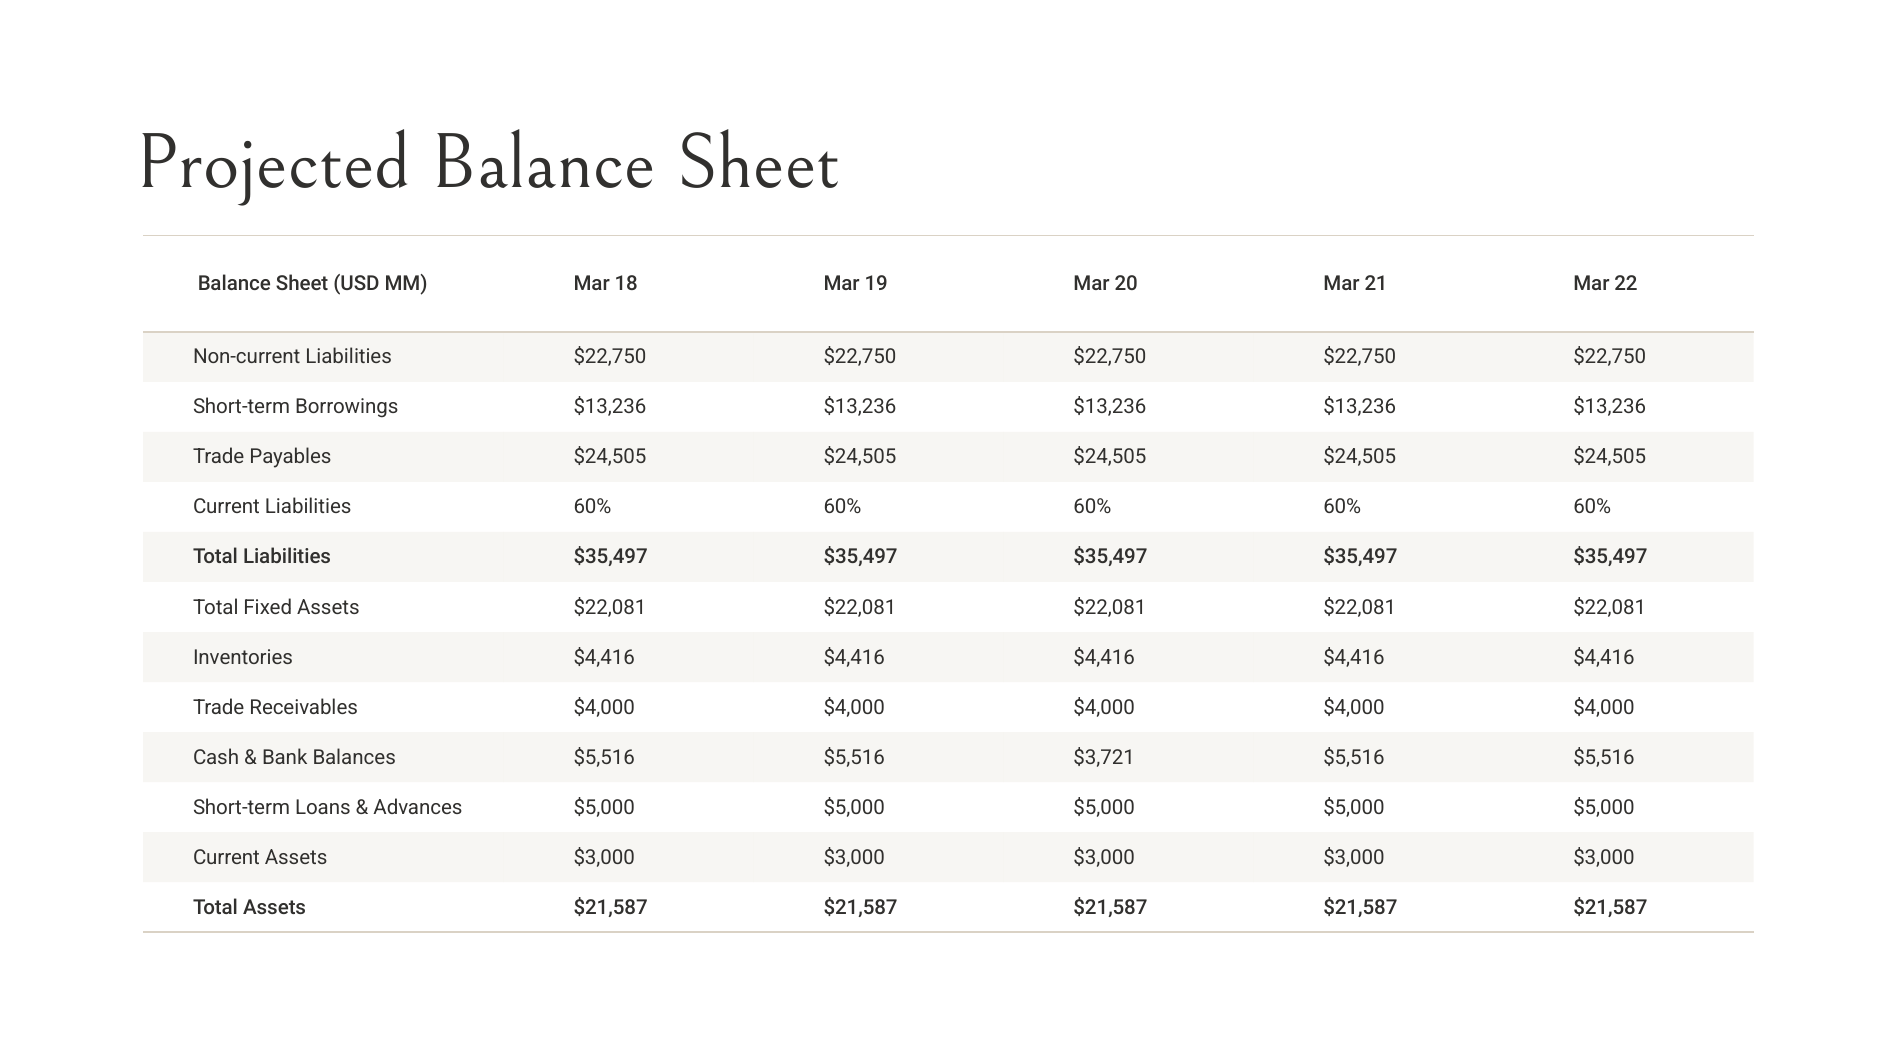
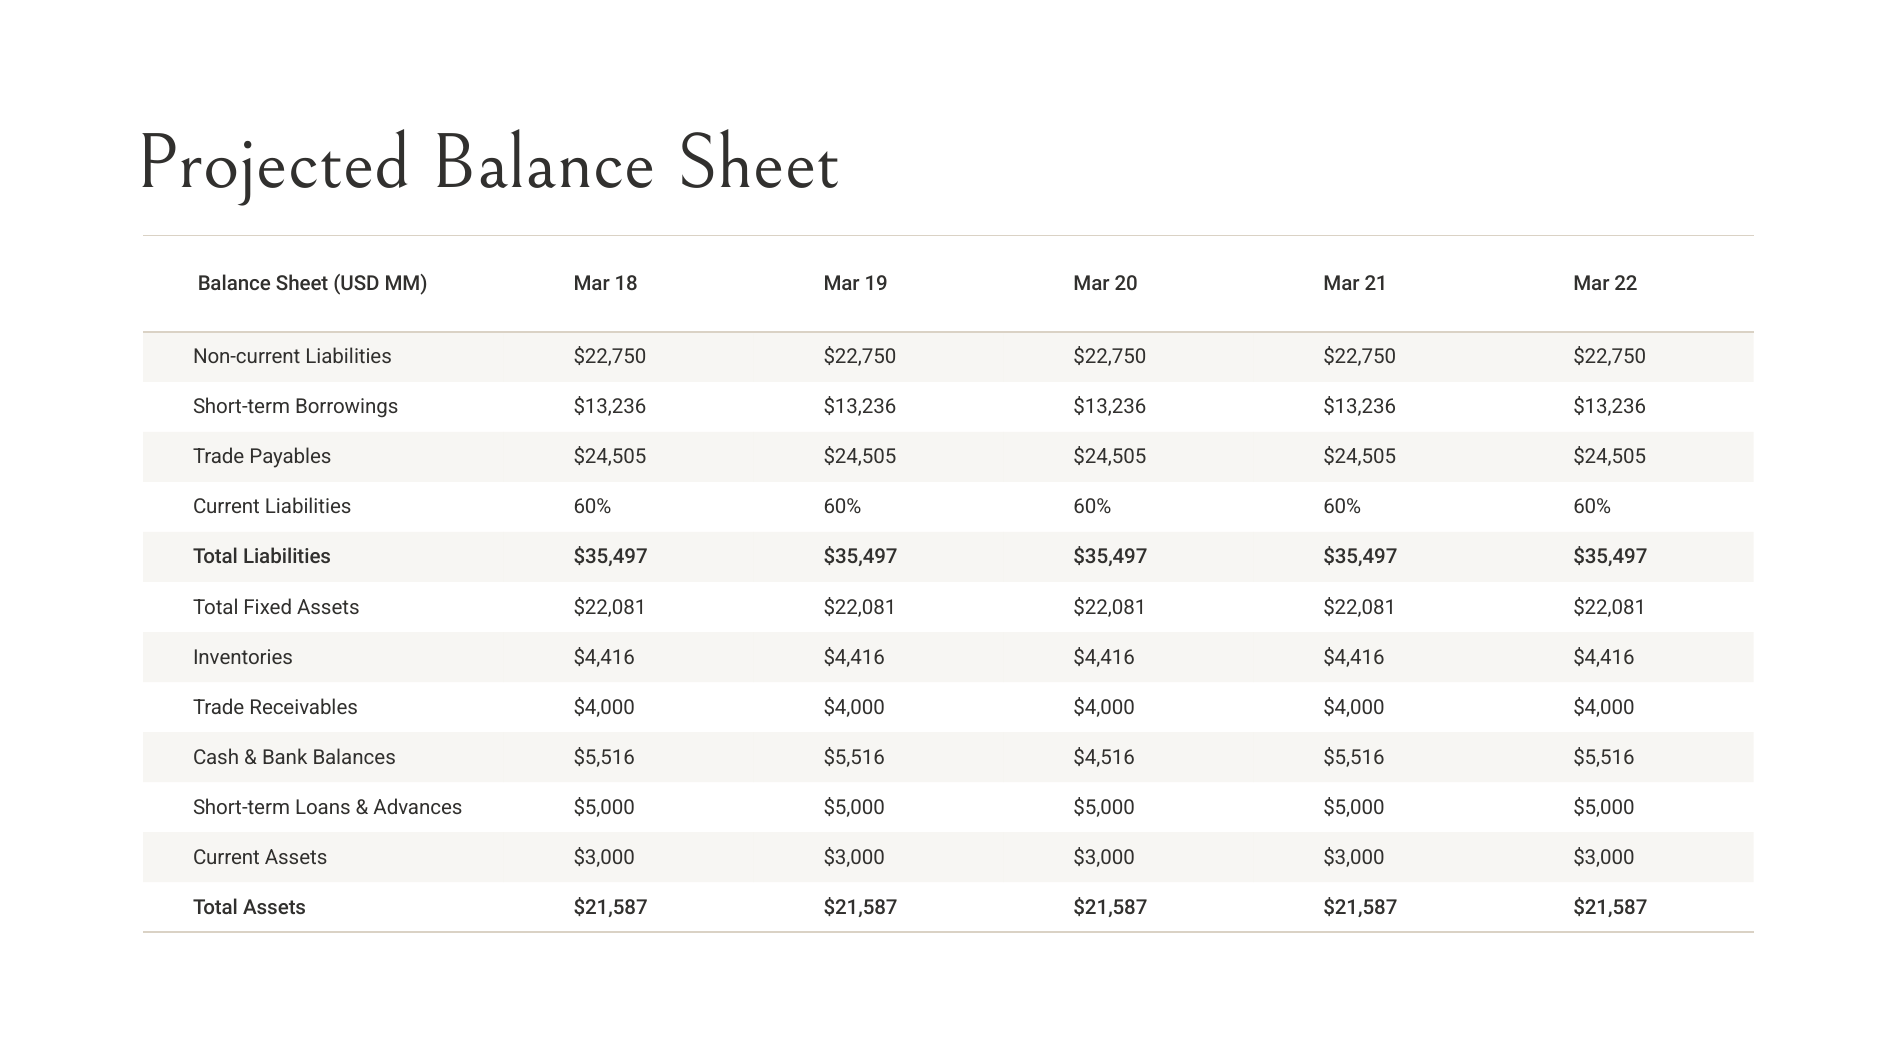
$3,721: $3,721 -> $4,516
